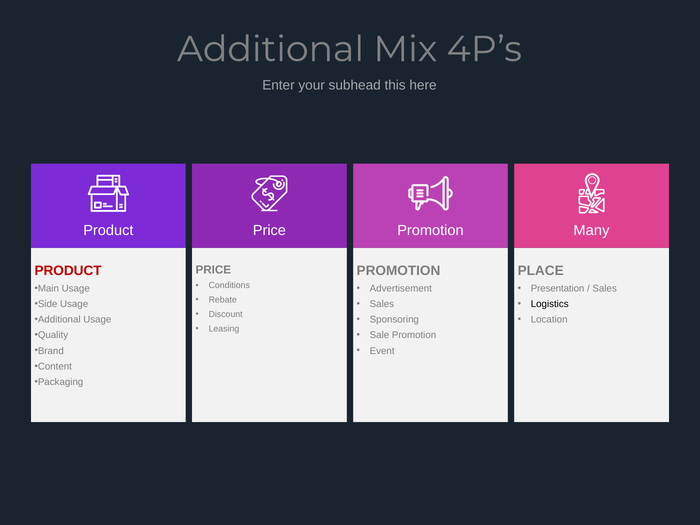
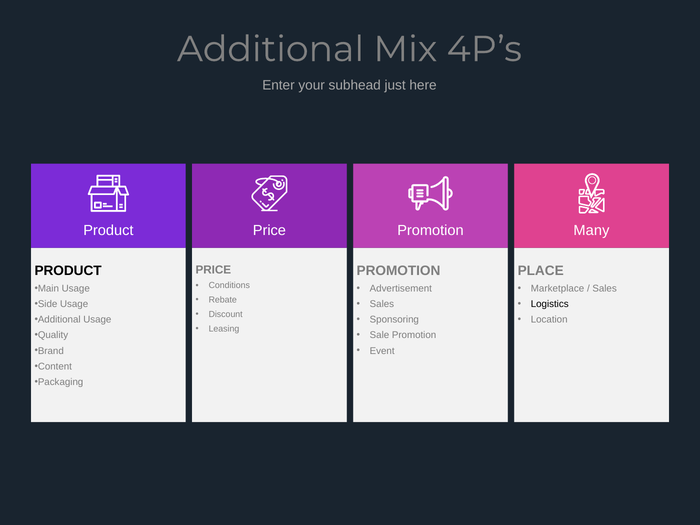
this: this -> just
PRODUCT at (68, 271) colour: red -> black
Presentation: Presentation -> Marketplace
